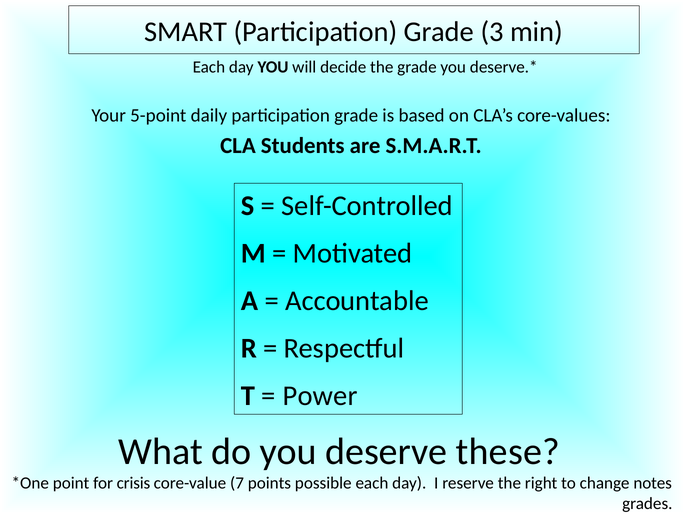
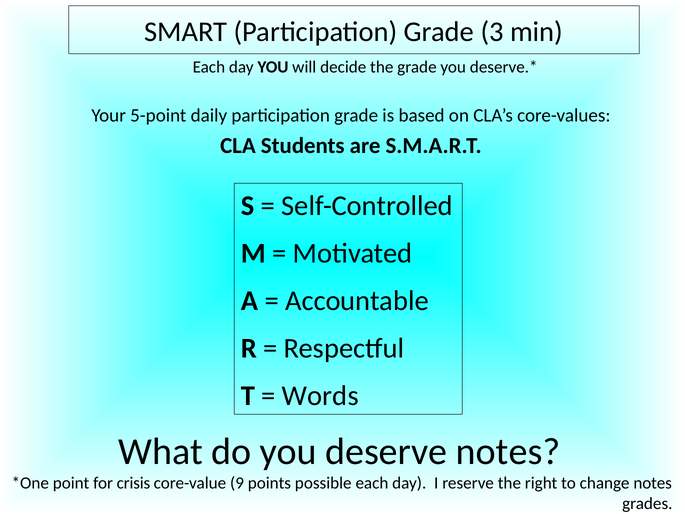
Power: Power -> Words
deserve these: these -> notes
7: 7 -> 9
